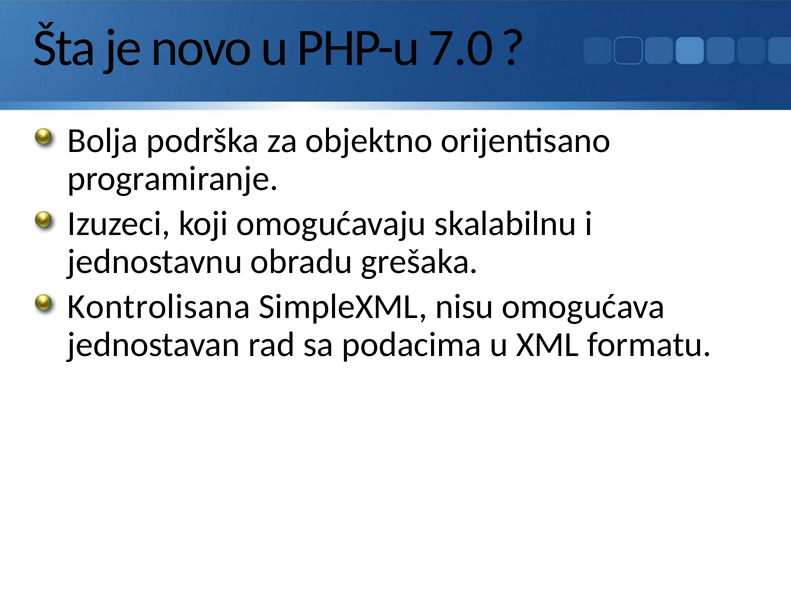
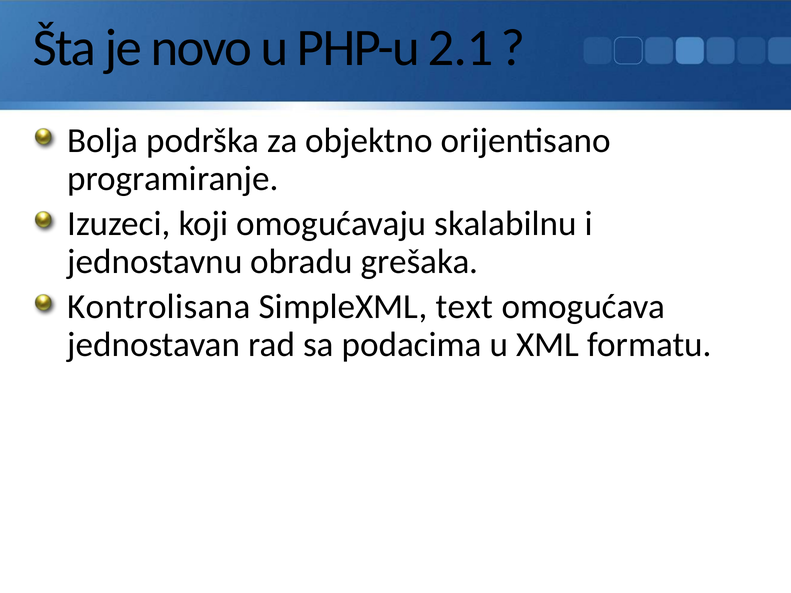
7.0: 7.0 -> 2.1
nisu: nisu -> text
